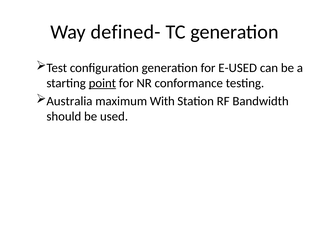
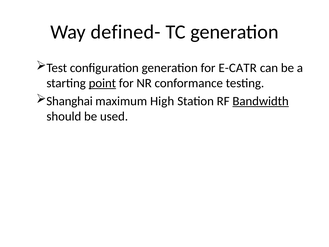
E-USED: E-USED -> E-CATR
Australia: Australia -> Shanghai
With: With -> High
Bandwidth underline: none -> present
